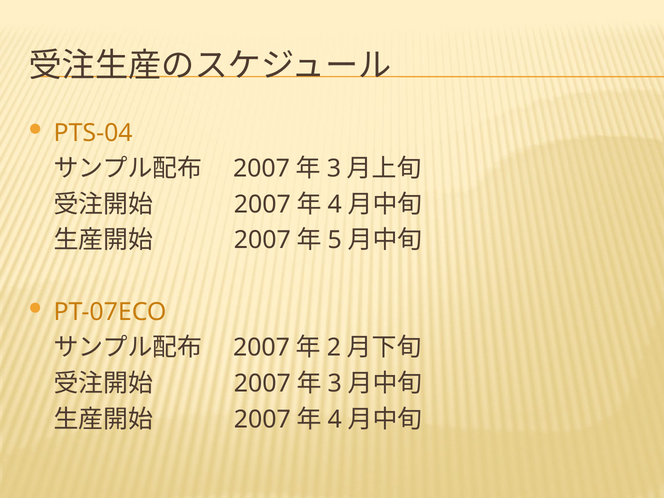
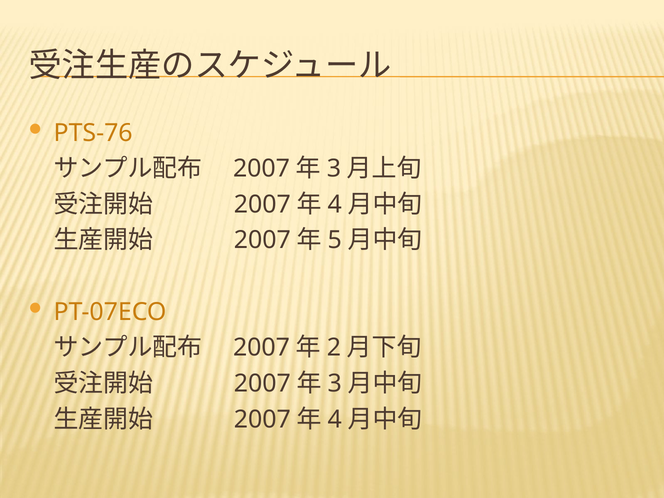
PTS-04: PTS-04 -> PTS-76
